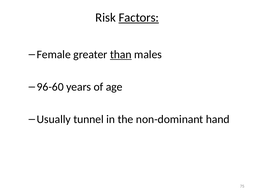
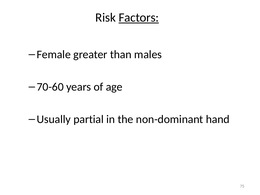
than underline: present -> none
96-60: 96-60 -> 70-60
tunnel: tunnel -> partial
